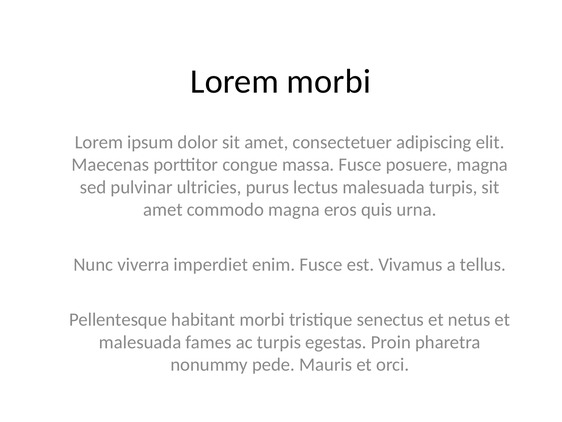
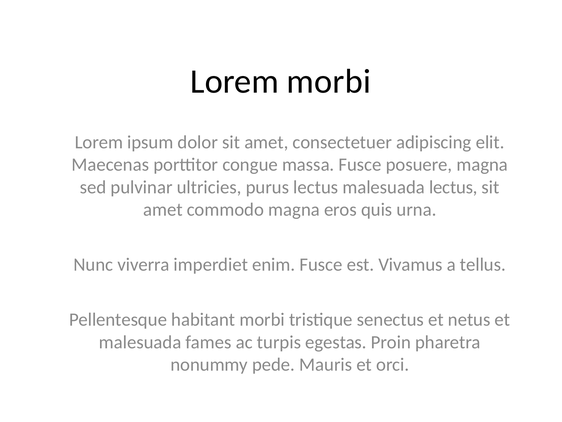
malesuada turpis: turpis -> lectus
